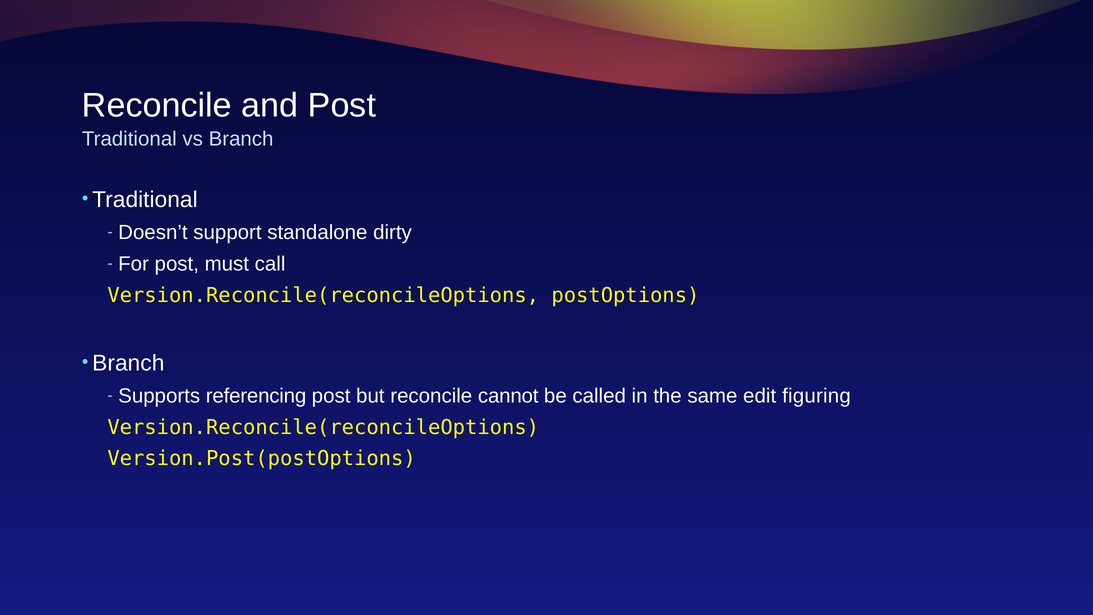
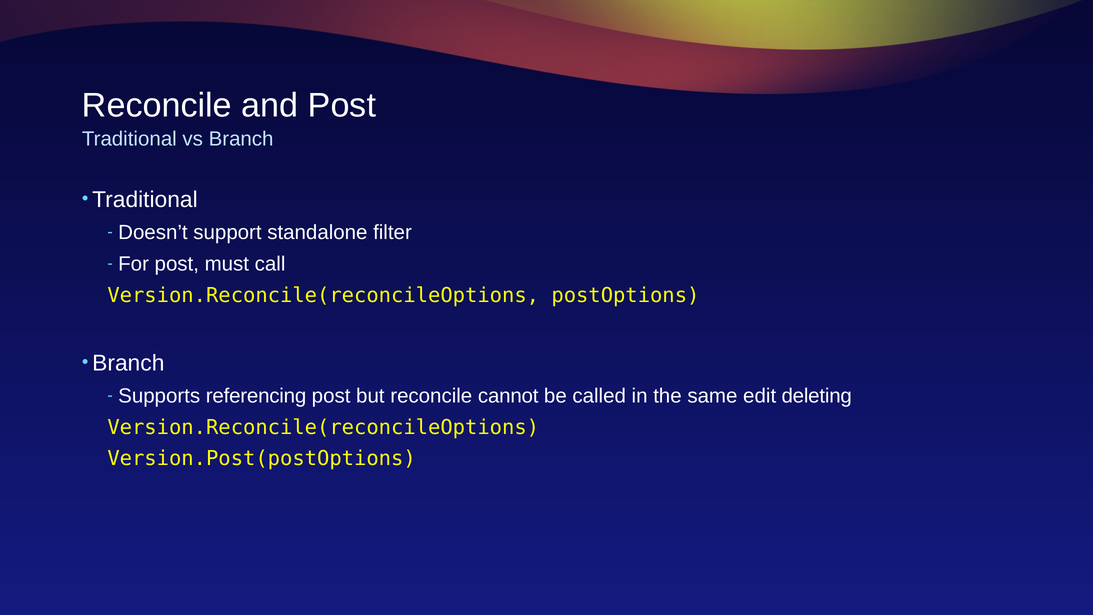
dirty: dirty -> filter
figuring: figuring -> deleting
